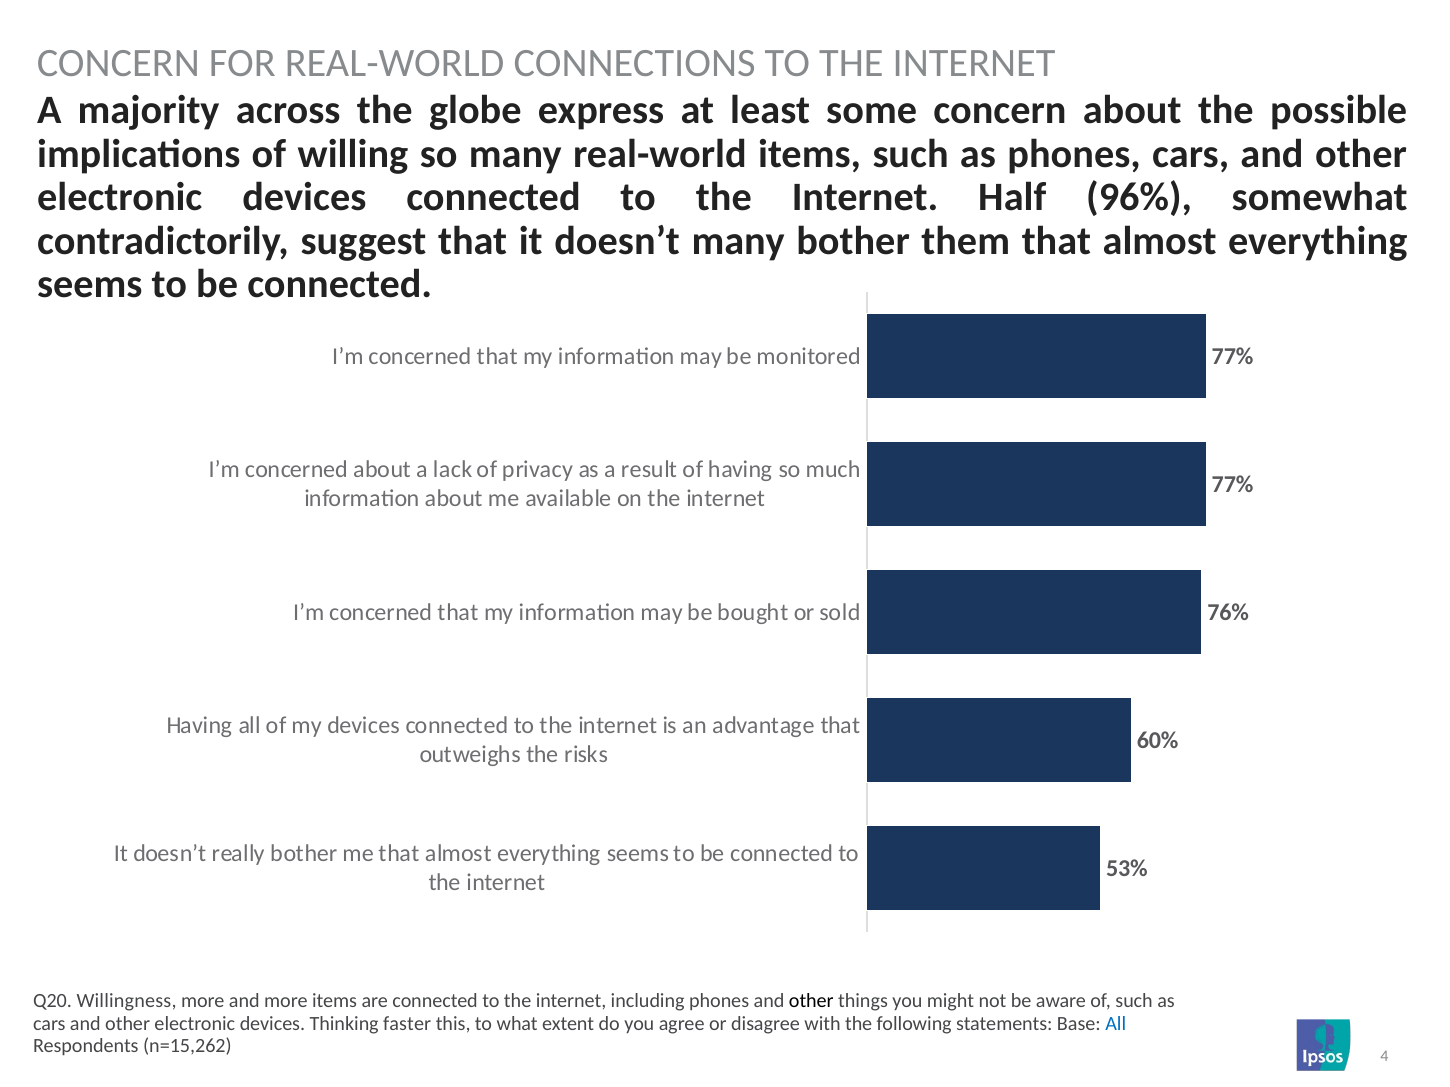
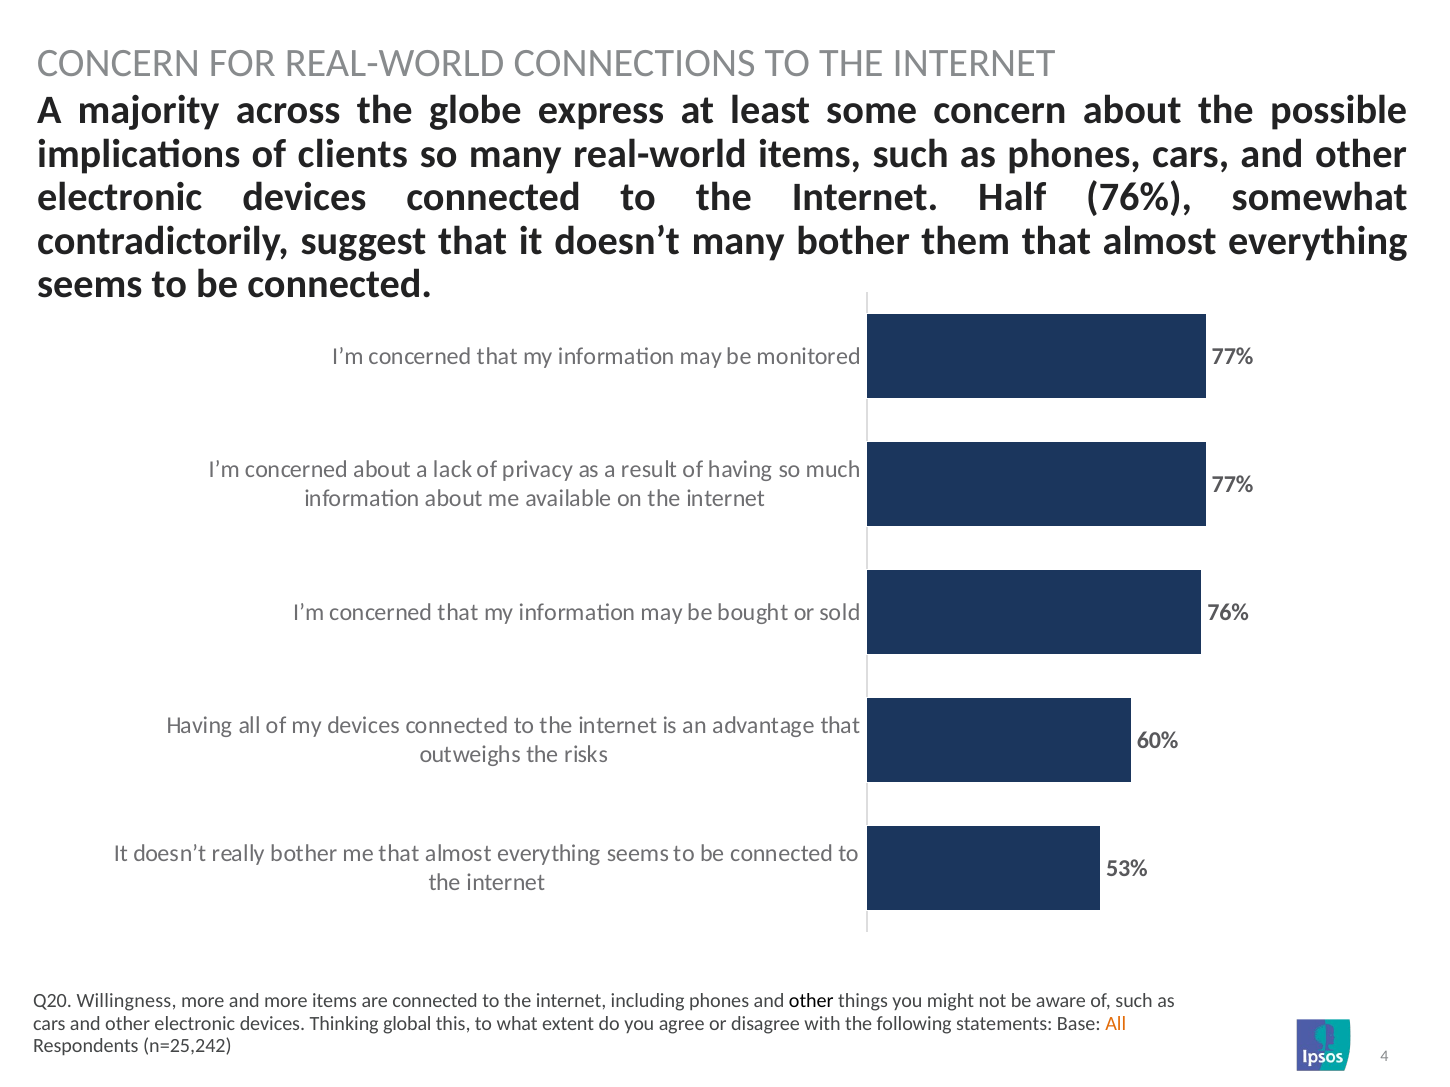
willing: willing -> clients
Half 96%: 96% -> 76%
faster: faster -> global
All at (1116, 1024) colour: blue -> orange
n=15,262: n=15,262 -> n=25,242
